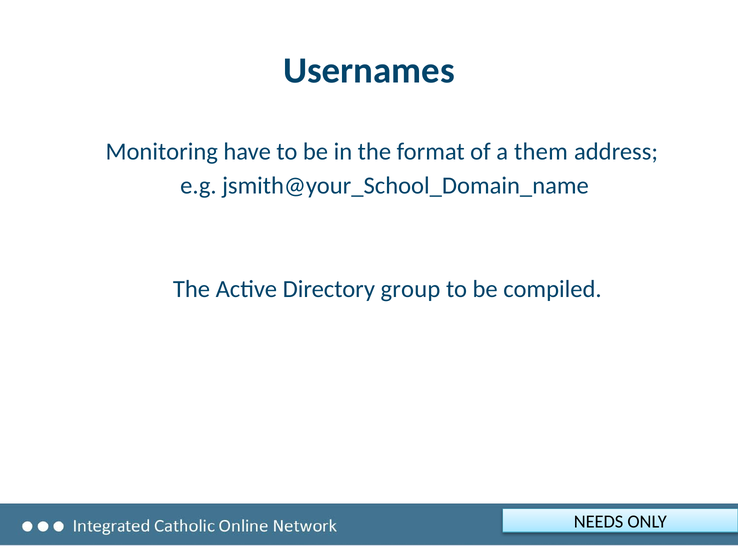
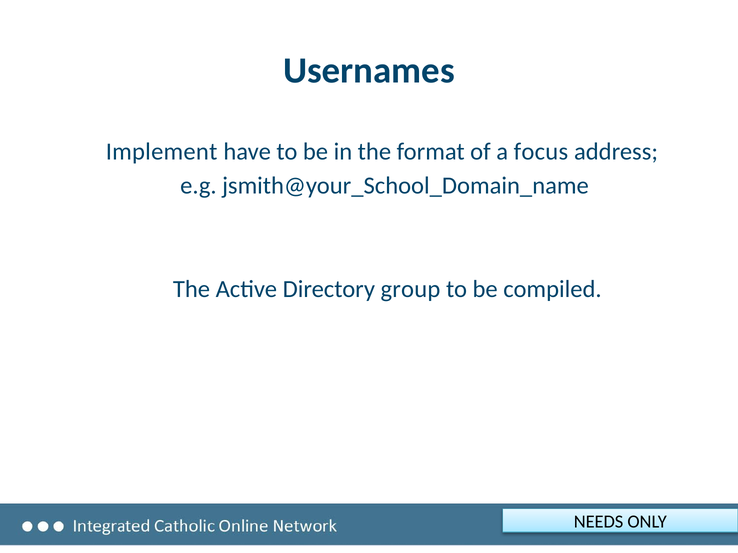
Monitoring: Monitoring -> Implement
them: them -> focus
